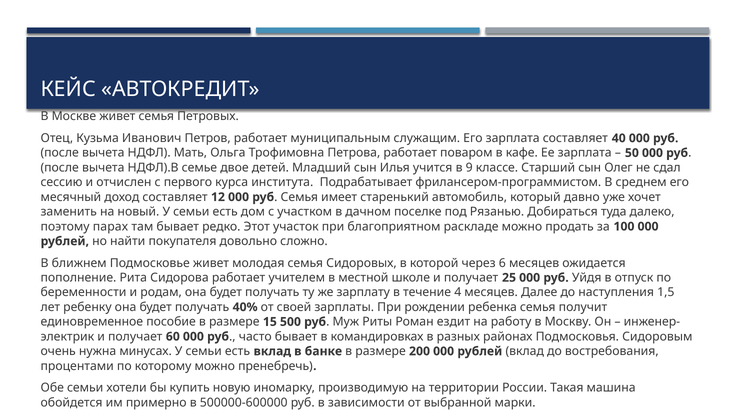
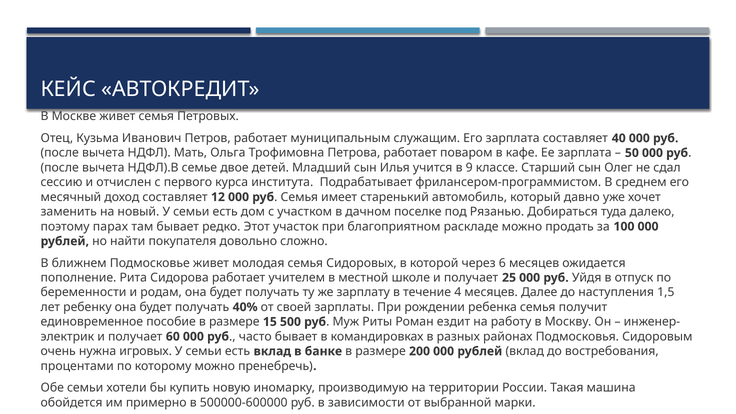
минусах: минусах -> игровых
